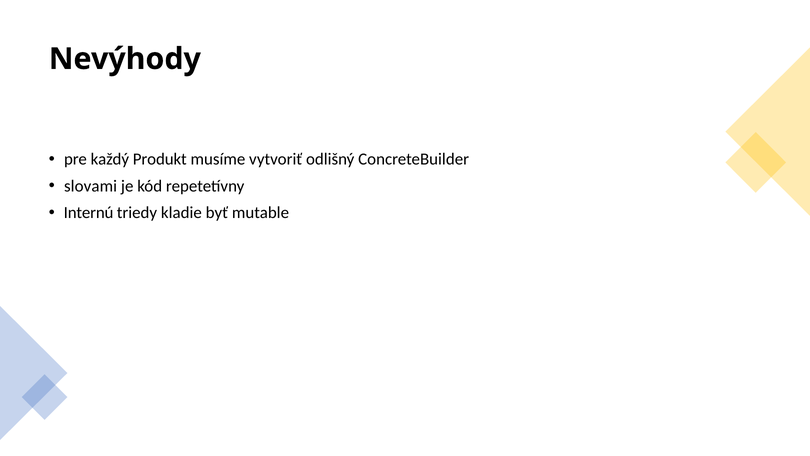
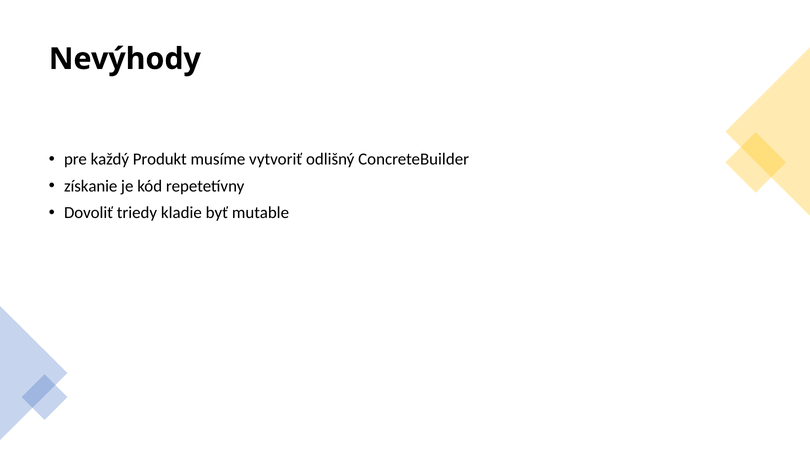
slovami: slovami -> získanie
Internú: Internú -> Dovoliť
